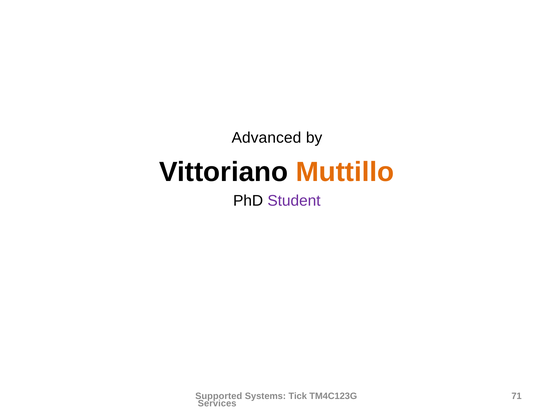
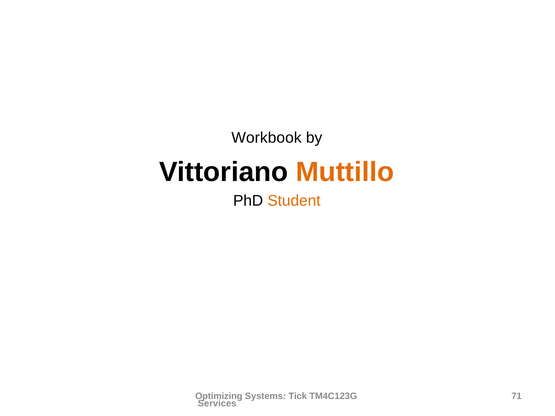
Advanced: Advanced -> Workbook
Student colour: purple -> orange
Supported: Supported -> Optimizing
